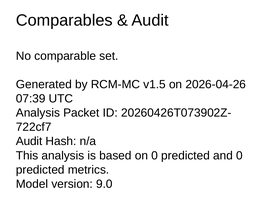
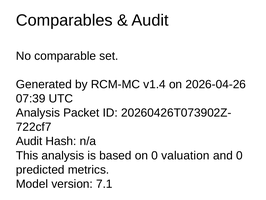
v1.5: v1.5 -> v1.4
on 0 predicted: predicted -> valuation
9.0: 9.0 -> 7.1
